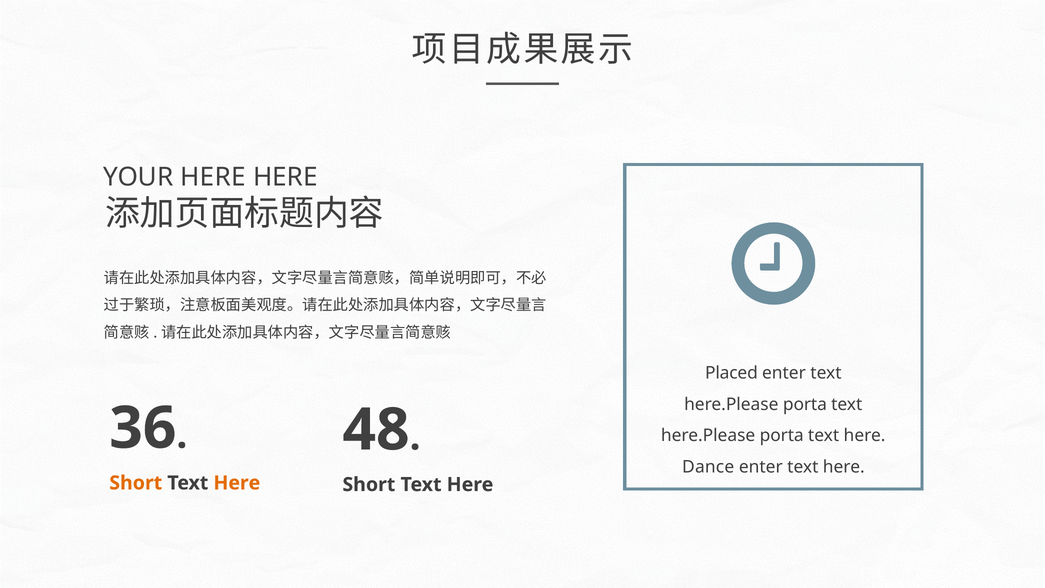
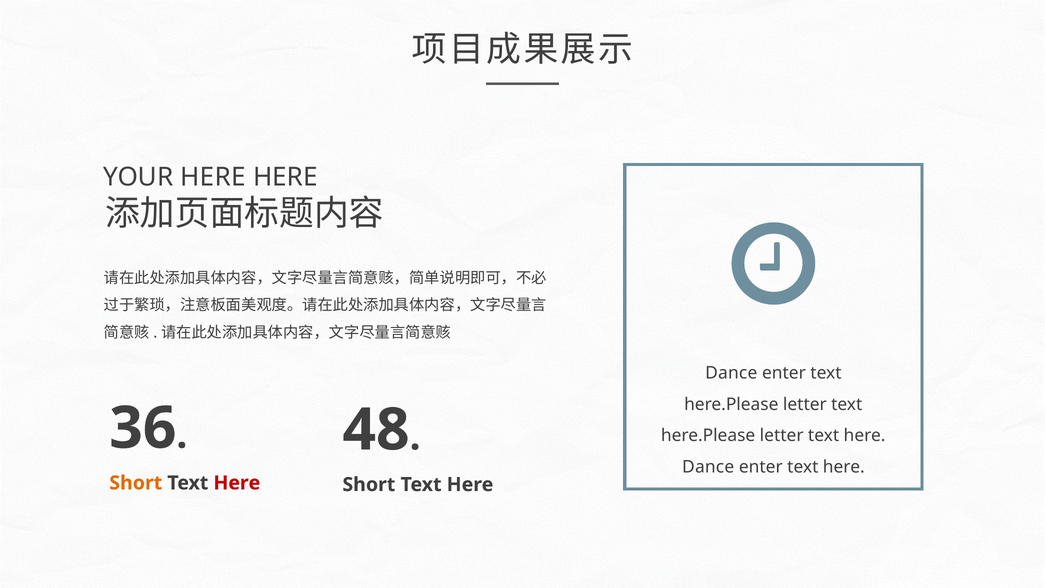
Placed at (731, 373): Placed -> Dance
porta at (805, 404): porta -> letter
porta at (782, 435): porta -> letter
Here at (237, 483) colour: orange -> red
